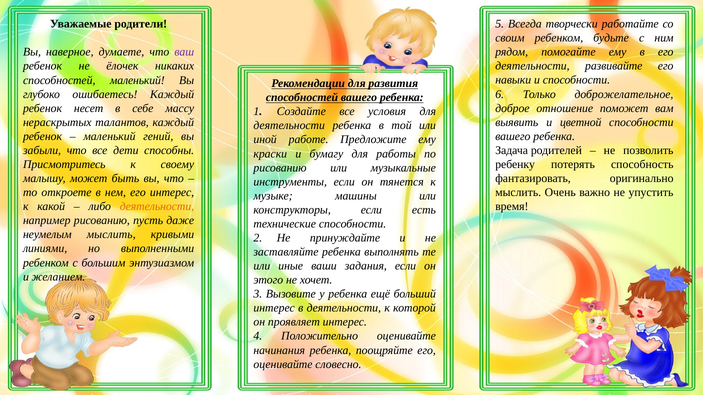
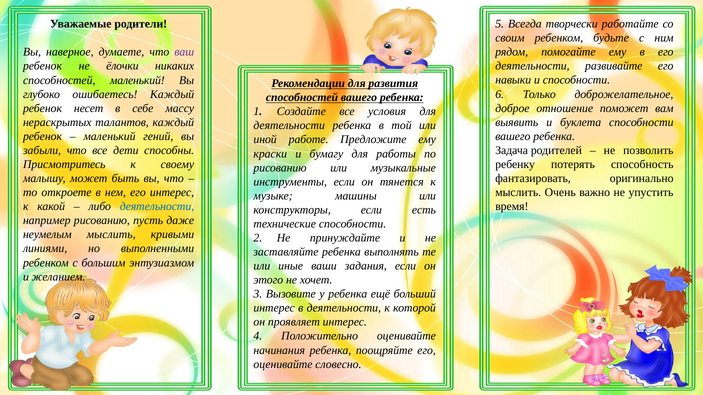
ёлочек: ёлочек -> ёлочки
цветной: цветной -> буклета
деятельности at (157, 207) colour: orange -> blue
